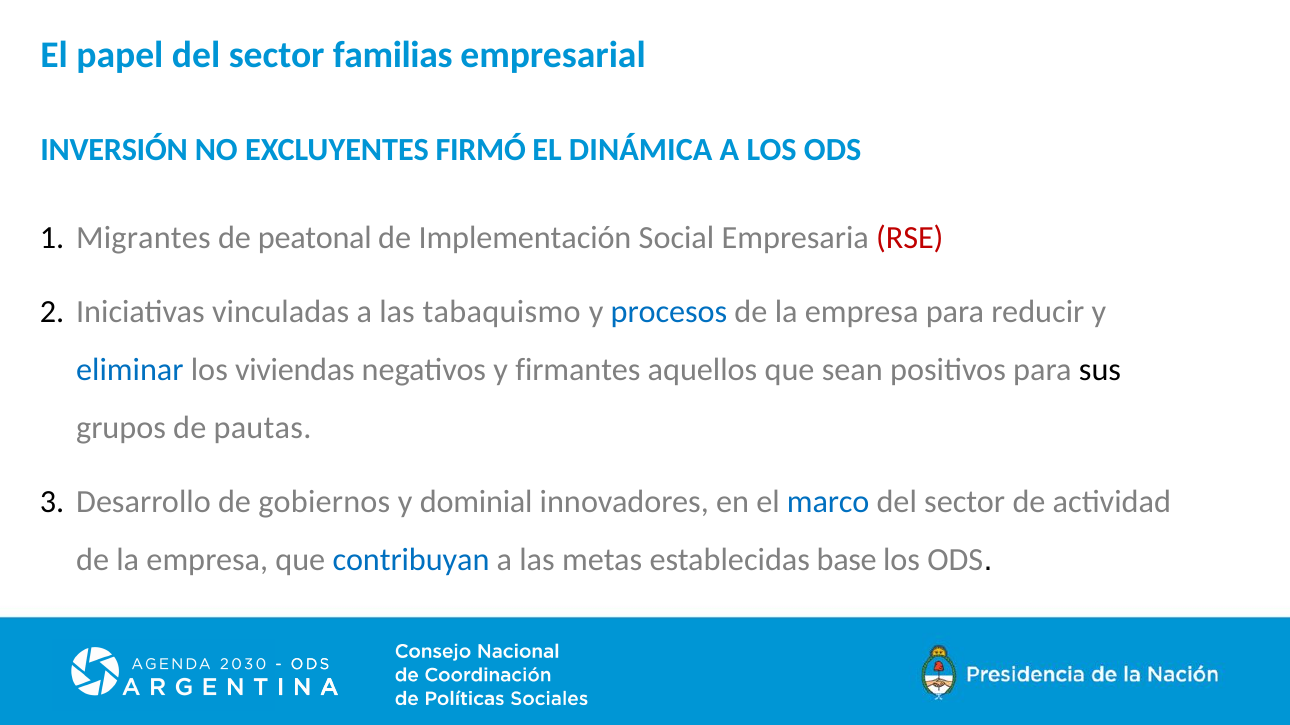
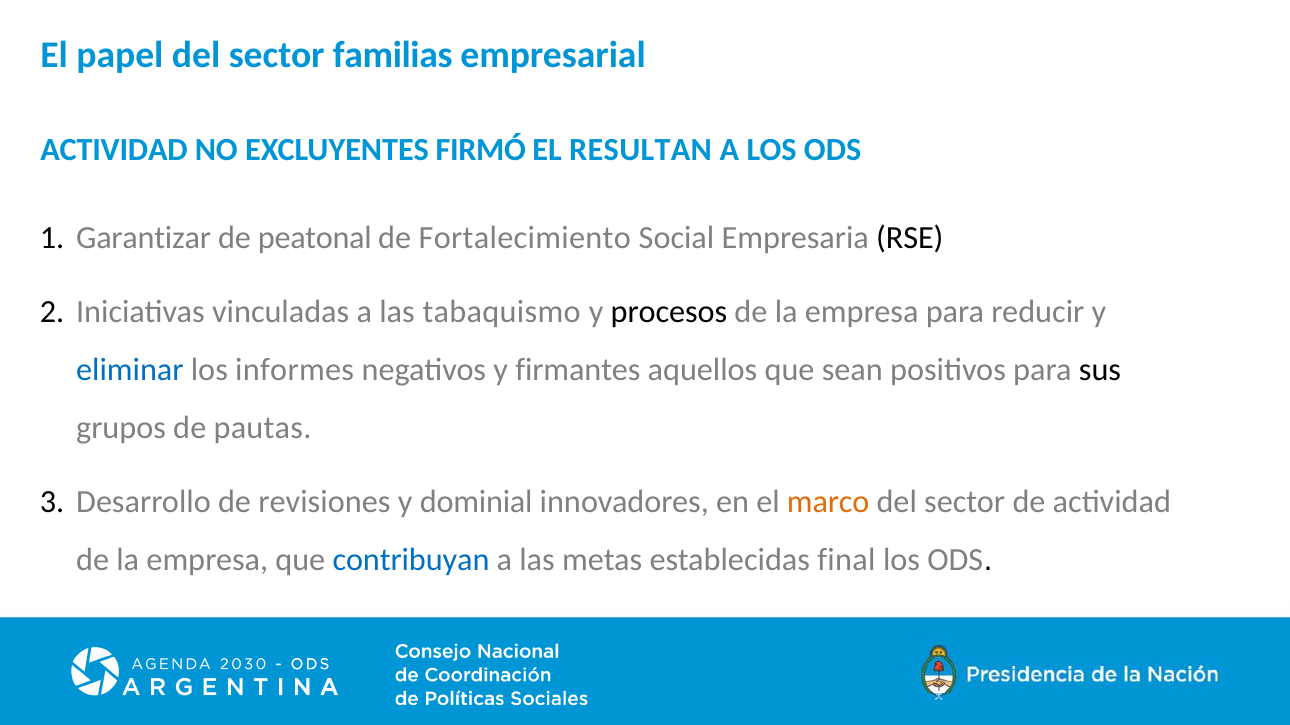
INVERSIÓN at (114, 150): INVERSIÓN -> ACTIVIDAD
DINÁMICA: DINÁMICA -> RESULTAN
Migrantes: Migrantes -> Garantizar
Implementación: Implementación -> Fortalecimiento
RSE colour: red -> black
procesos colour: blue -> black
viviendas: viviendas -> informes
gobiernos: gobiernos -> revisiones
marco colour: blue -> orange
base: base -> final
